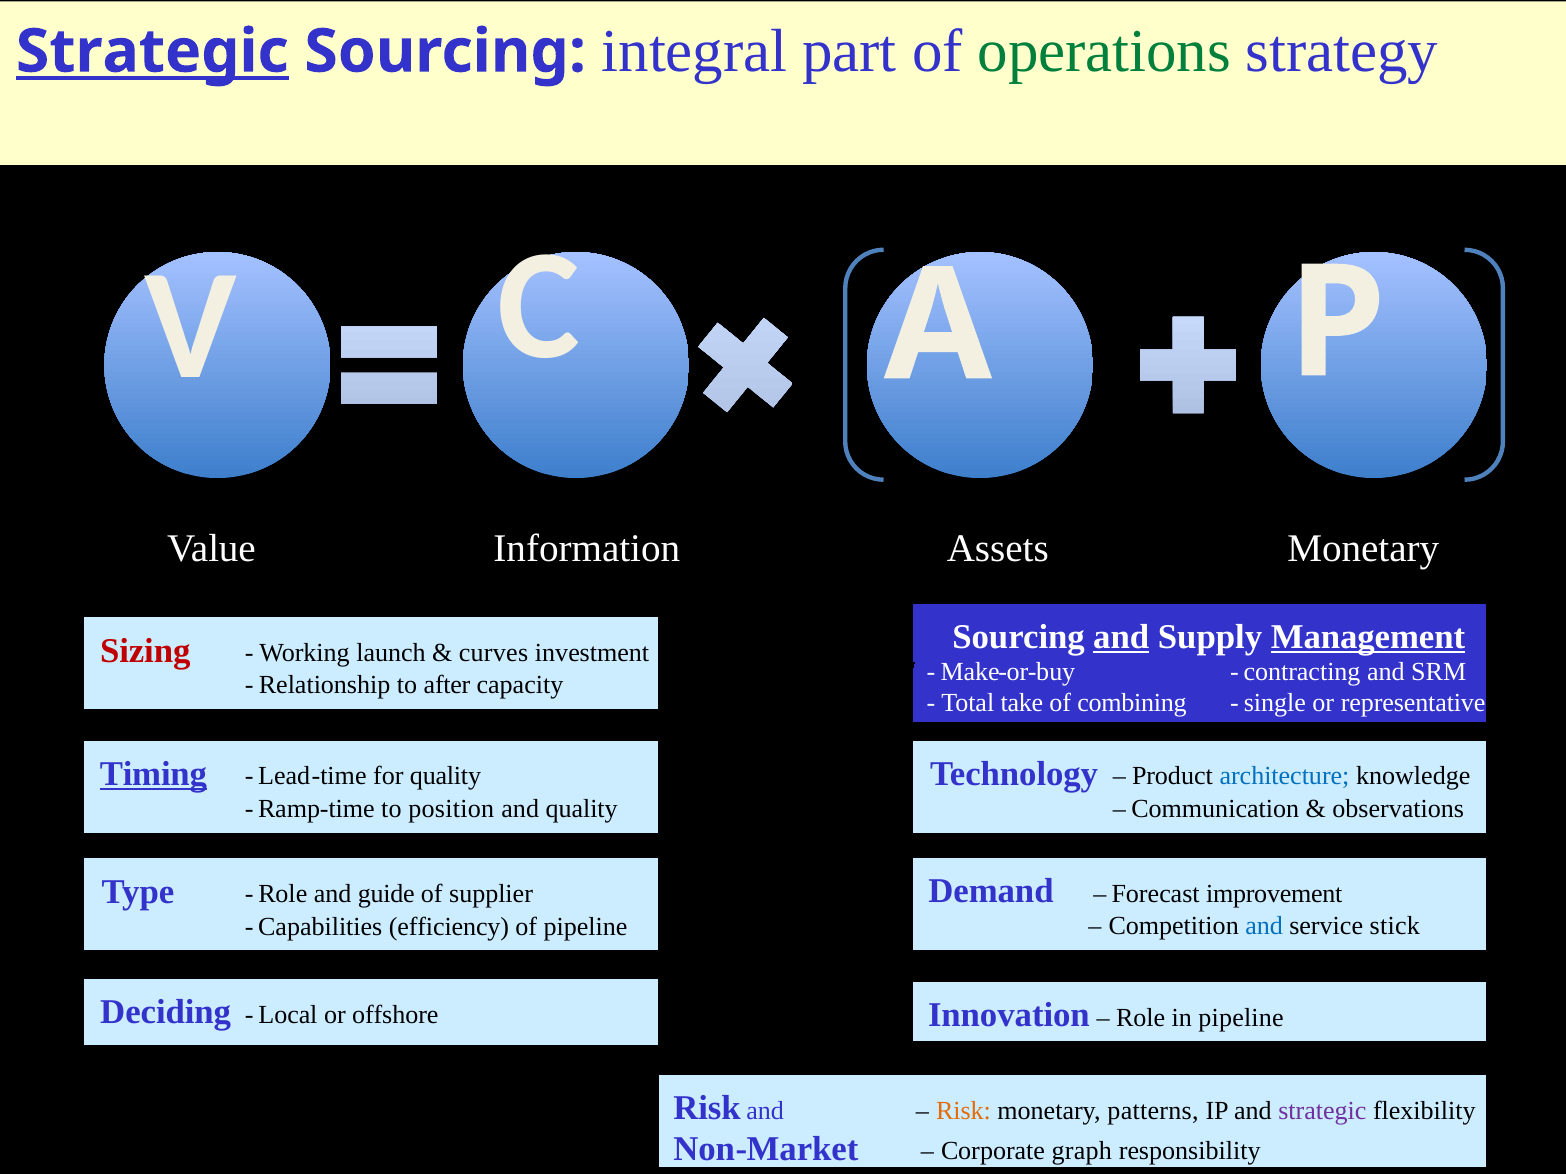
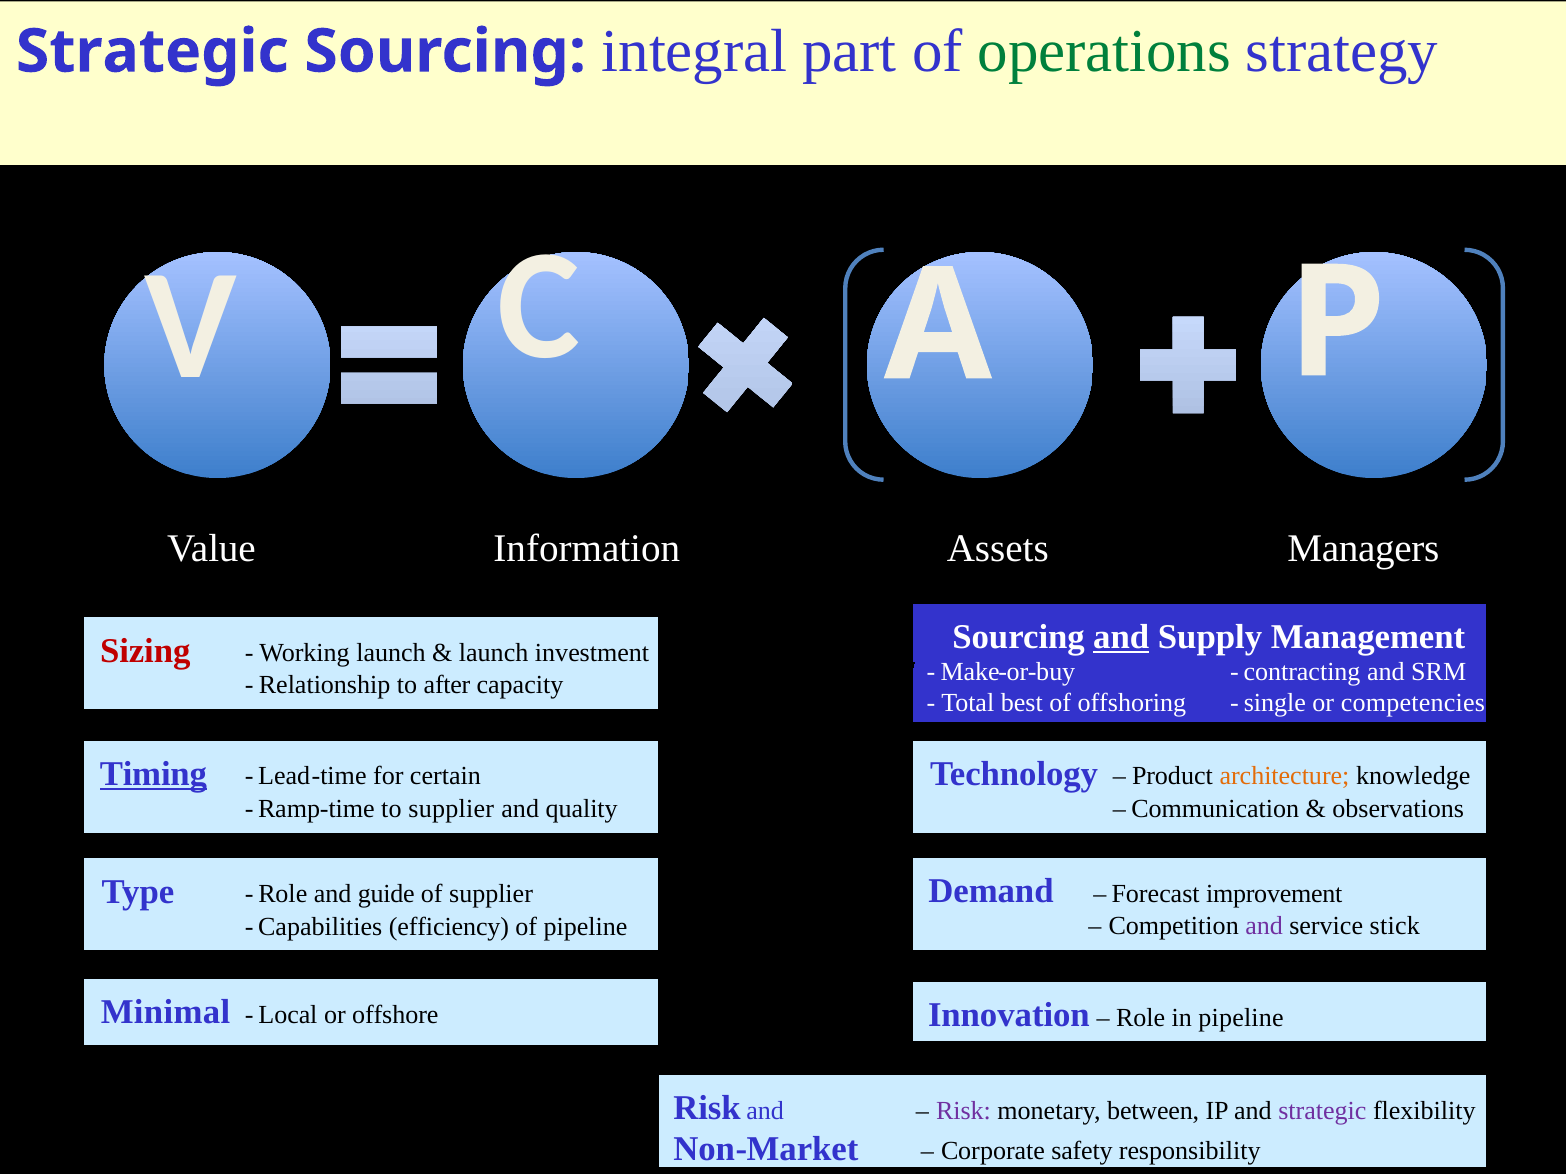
Strategic at (152, 52) underline: present -> none
Assets Monetary: Monetary -> Managers
Management underline: present -> none
curves at (494, 653): curves -> launch
take: take -> best
combining: combining -> offshoring
representative: representative -> competencies
for quality: quality -> certain
architecture colour: blue -> orange
to position: position -> supplier
and at (1264, 927) colour: blue -> purple
Deciding: Deciding -> Minimal
Risk at (963, 1111) colour: orange -> purple
patterns: patterns -> between
graph: graph -> safety
